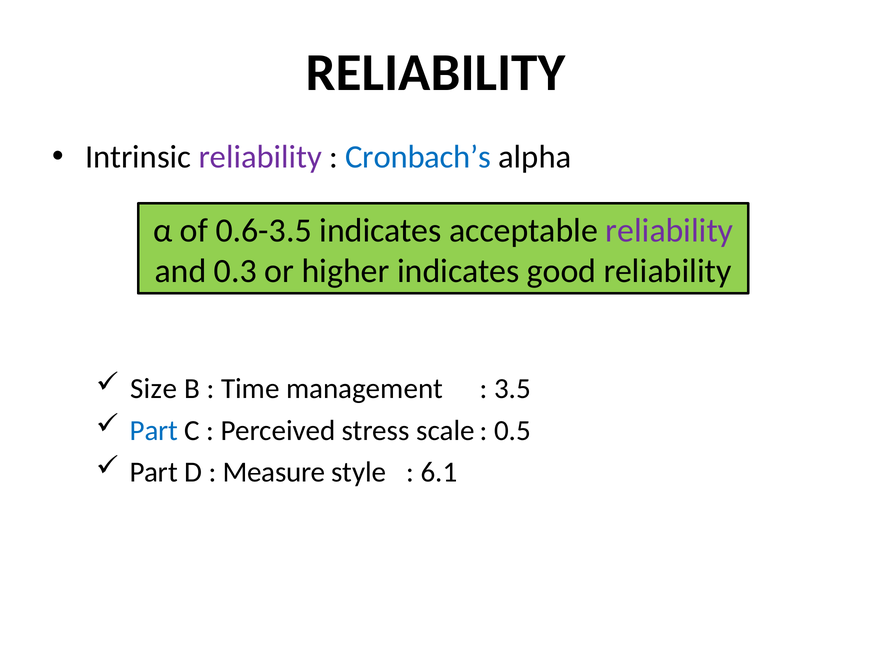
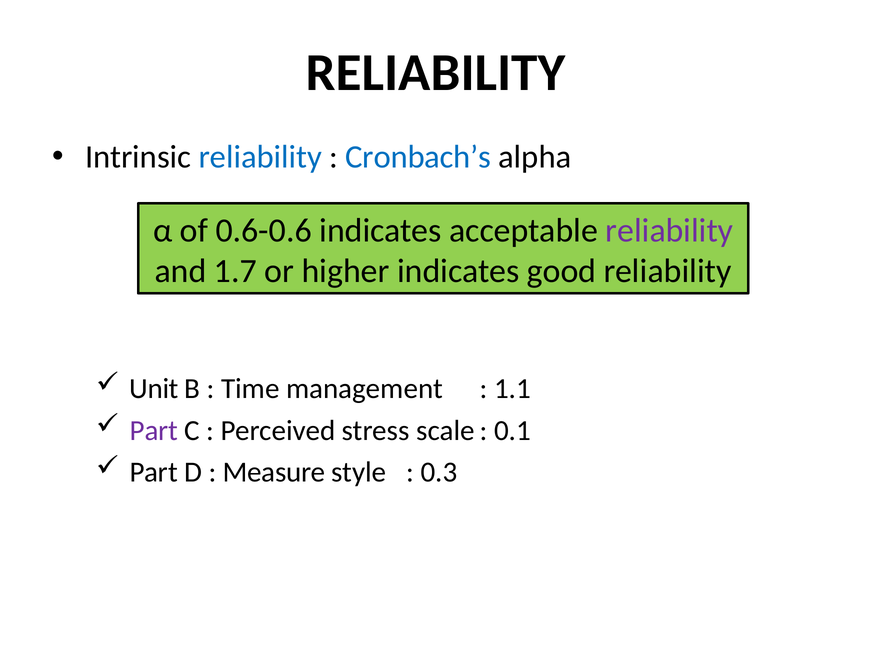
reliability at (260, 157) colour: purple -> blue
0.6-3.5: 0.6-3.5 -> 0.6-0.6
0.3: 0.3 -> 1.7
Size: Size -> Unit
3.5: 3.5 -> 1.1
Part at (154, 431) colour: blue -> purple
0.5: 0.5 -> 0.1
6.1: 6.1 -> 0.3
